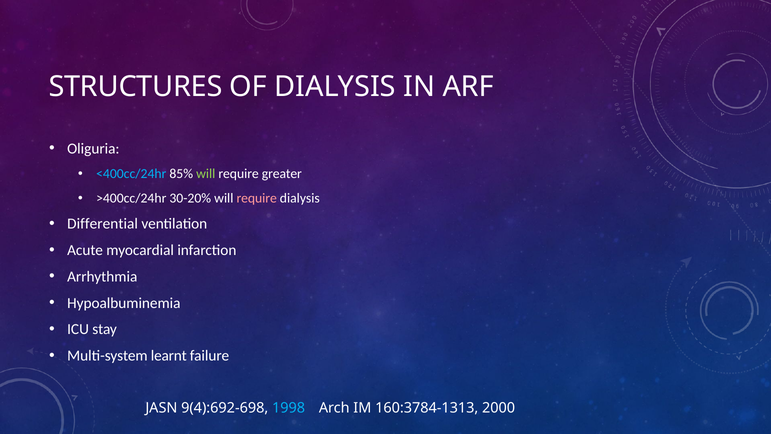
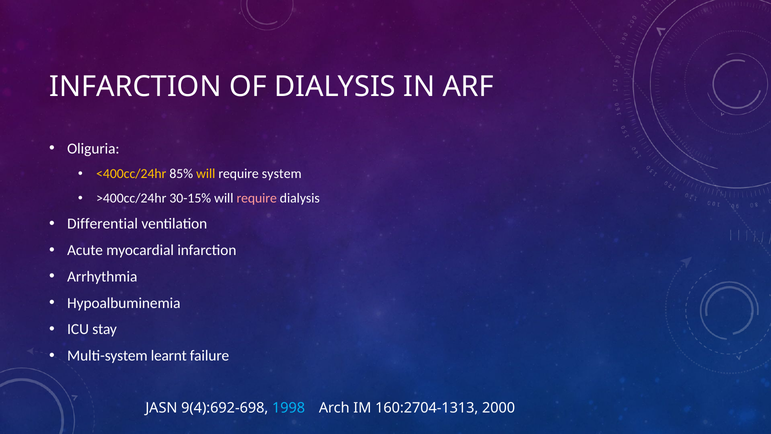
STRUCTURES at (136, 87): STRUCTURES -> INFARCTION
<400cc/24hr colour: light blue -> yellow
will at (206, 174) colour: light green -> yellow
greater: greater -> system
30-20%: 30-20% -> 30-15%
160:3784-1313: 160:3784-1313 -> 160:2704-1313
